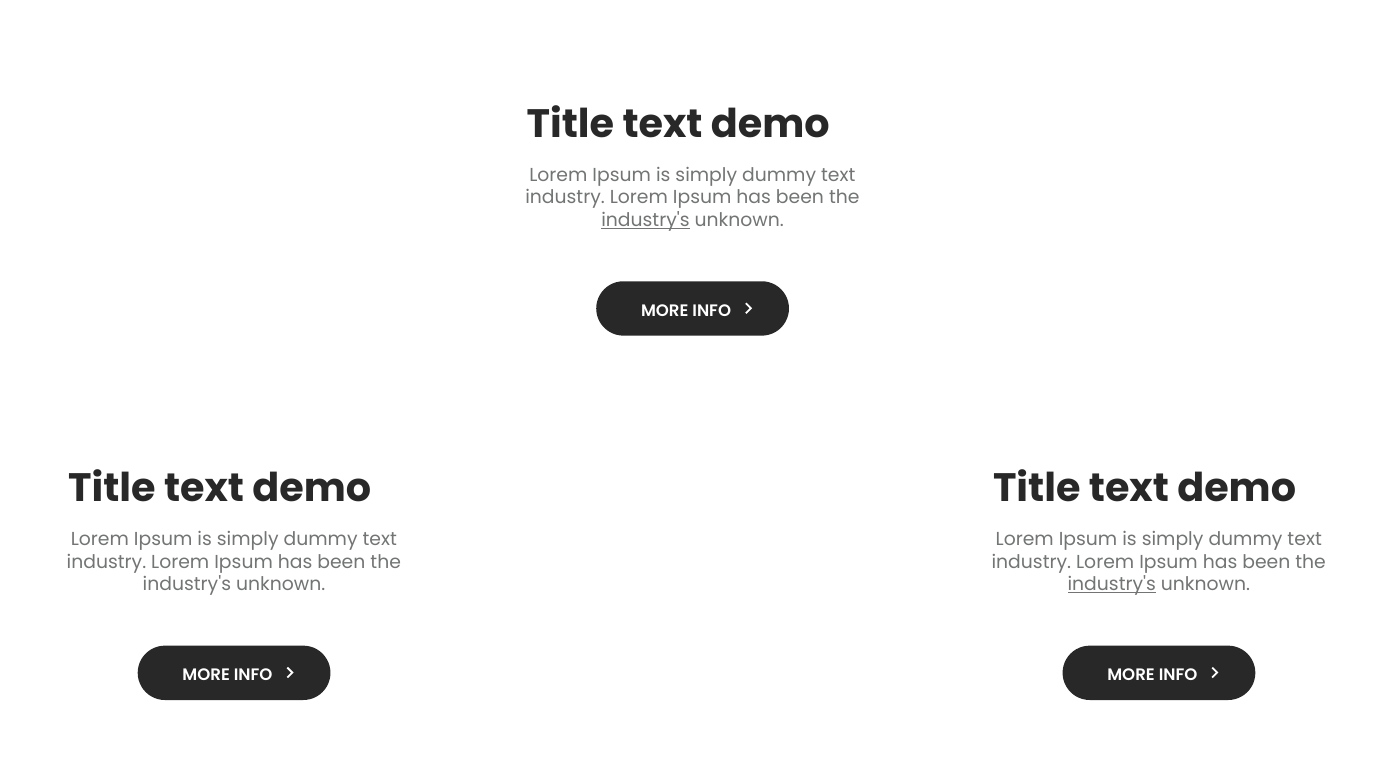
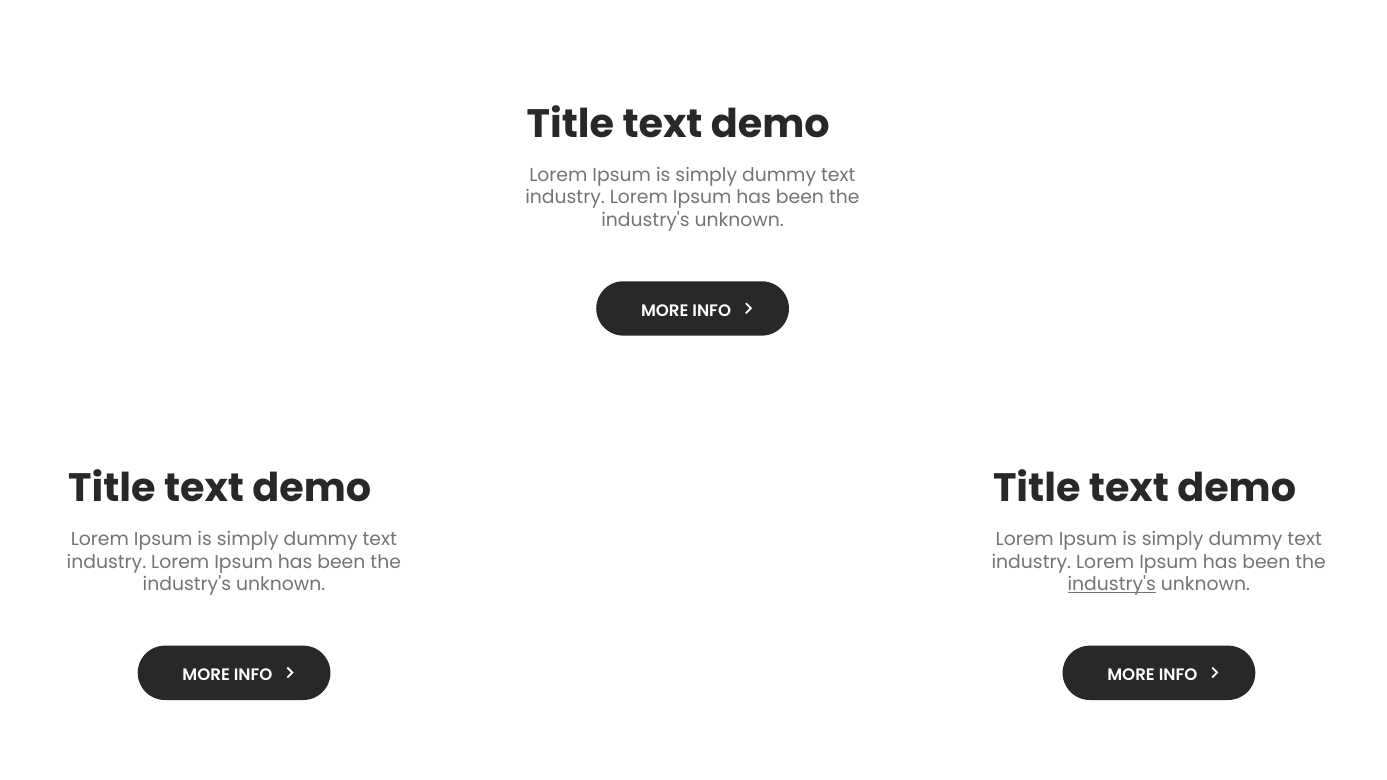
industry's at (645, 220) underline: present -> none
